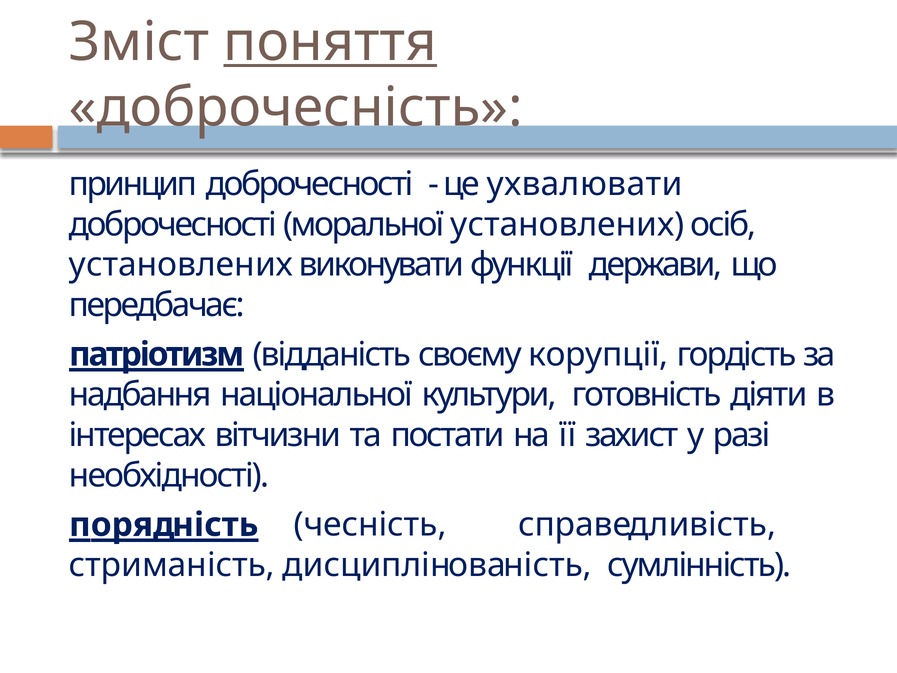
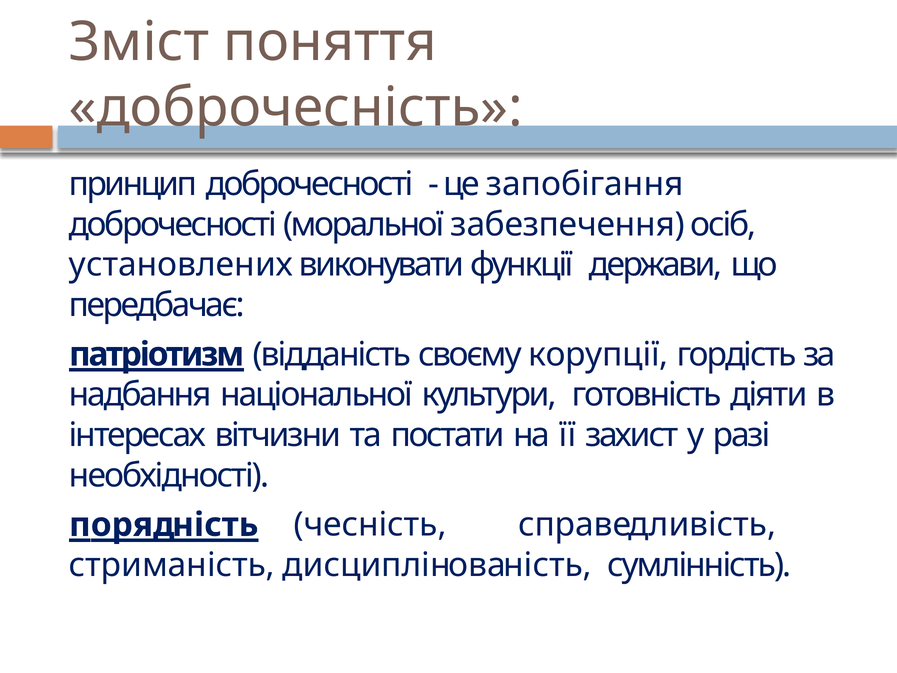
поняття underline: present -> none
ухвалювати: ухвалювати -> запобігання
моральної установлених: установлених -> забезпечення
